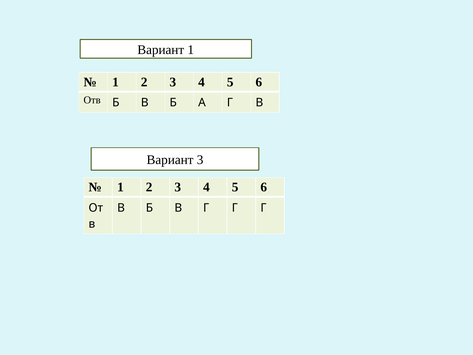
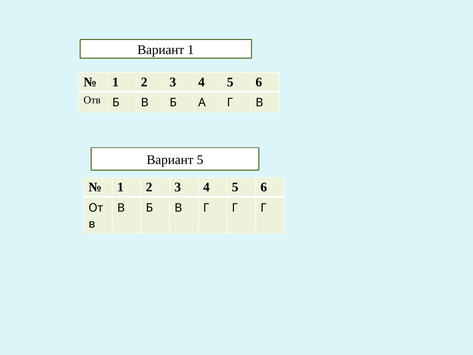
Вариант 3: 3 -> 5
